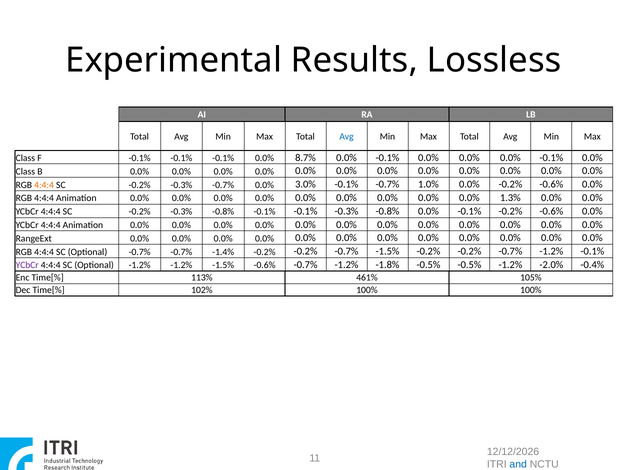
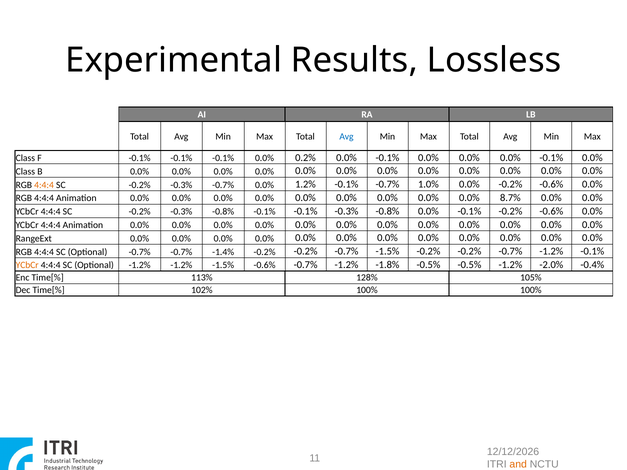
8.7%: 8.7% -> 0.2%
3.0%: 3.0% -> 1.2%
1.3%: 1.3% -> 8.7%
YCbCr at (27, 265) colour: purple -> orange
461%: 461% -> 128%
and colour: blue -> orange
